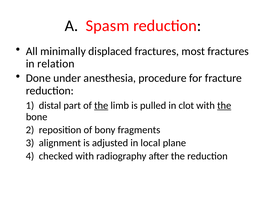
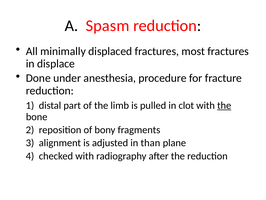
relation: relation -> displace
the at (101, 105) underline: present -> none
local: local -> than
